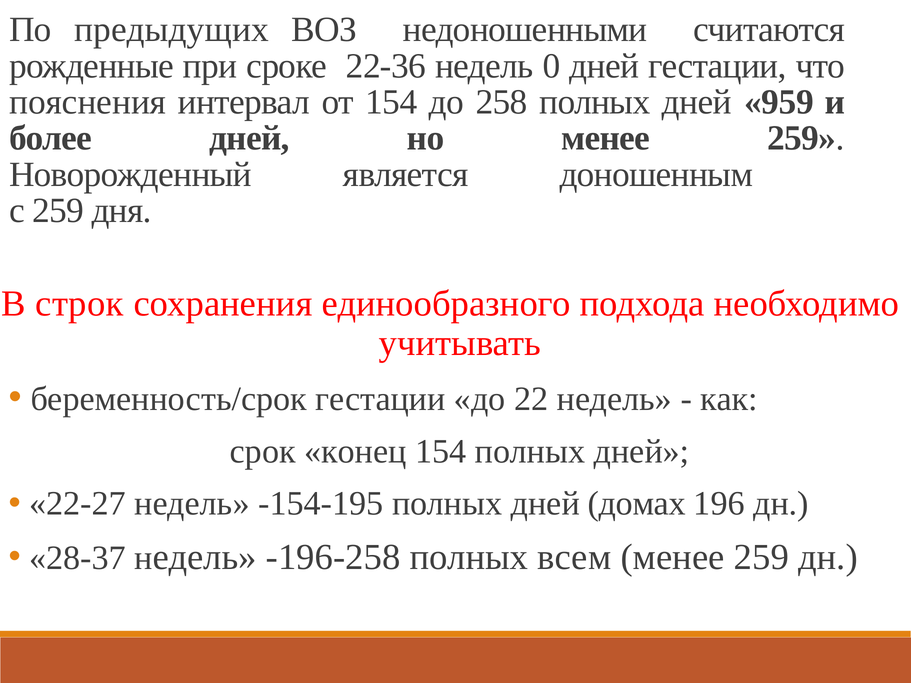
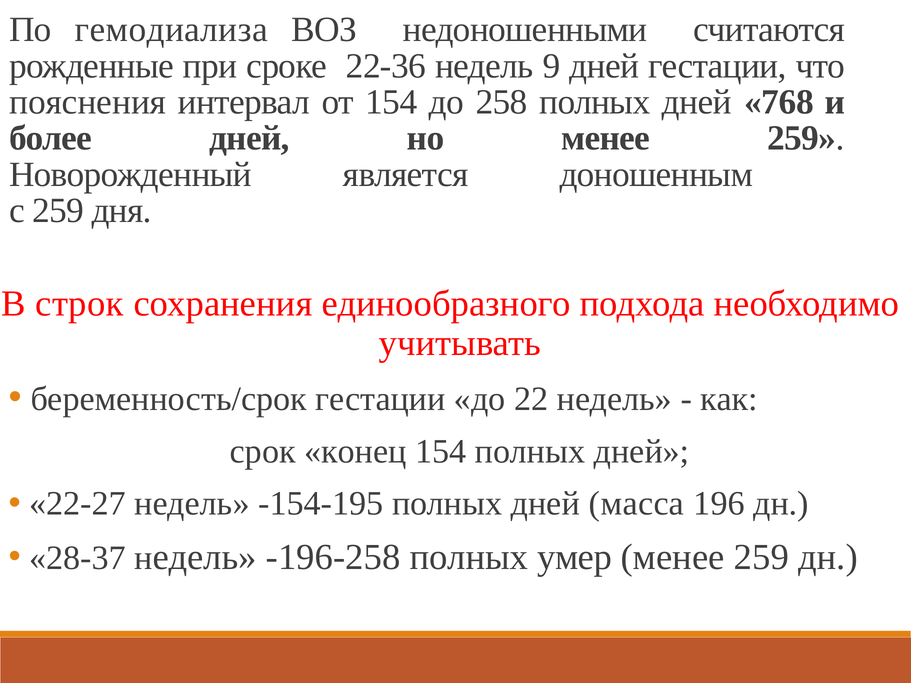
предыдущих: предыдущих -> гемодиализа
0: 0 -> 9
959: 959 -> 768
домах: домах -> масса
всем: всем -> умер
